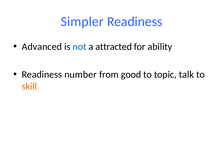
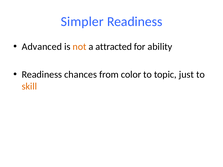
not colour: blue -> orange
number: number -> chances
good: good -> color
talk: talk -> just
